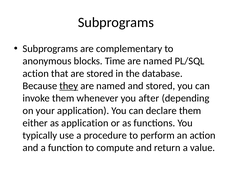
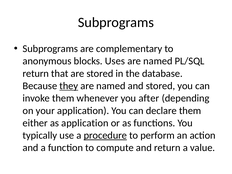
Time: Time -> Uses
action at (36, 73): action -> return
procedure underline: none -> present
